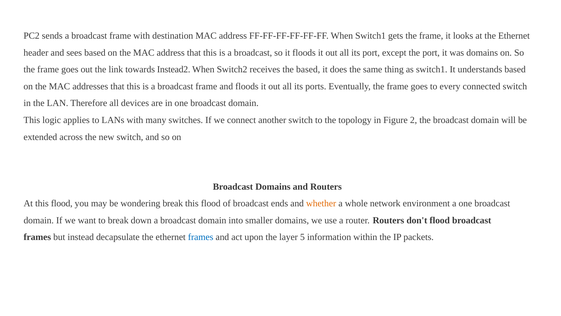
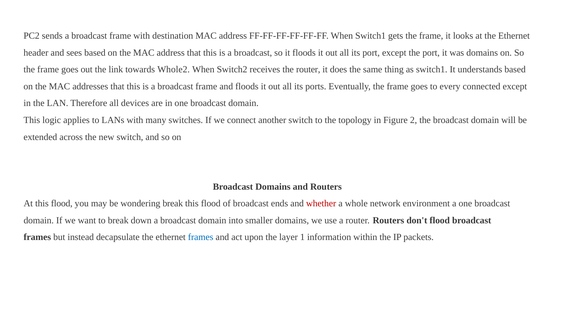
Instead2: Instead2 -> Whole2
the based: based -> router
connected switch: switch -> except
whether colour: orange -> red
5: 5 -> 1
